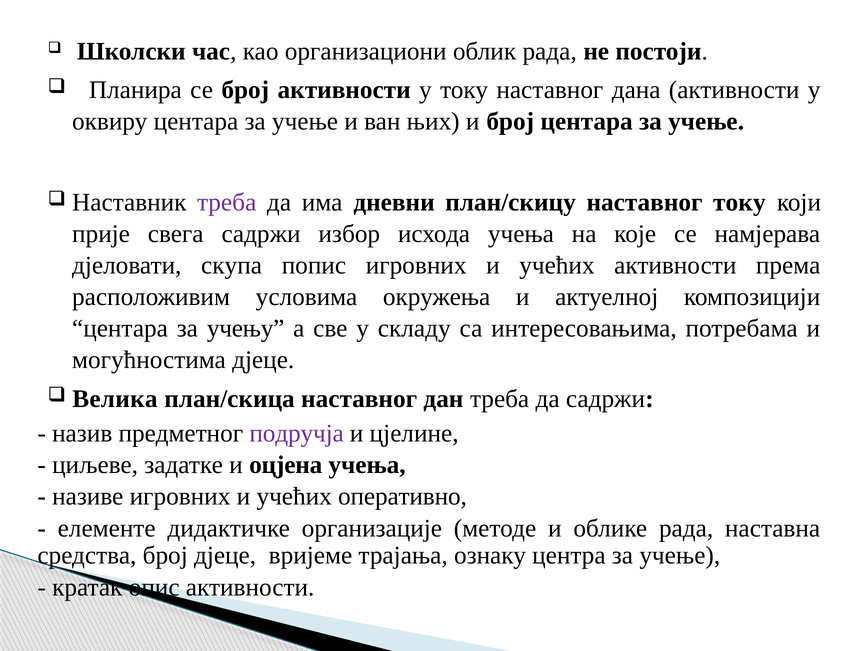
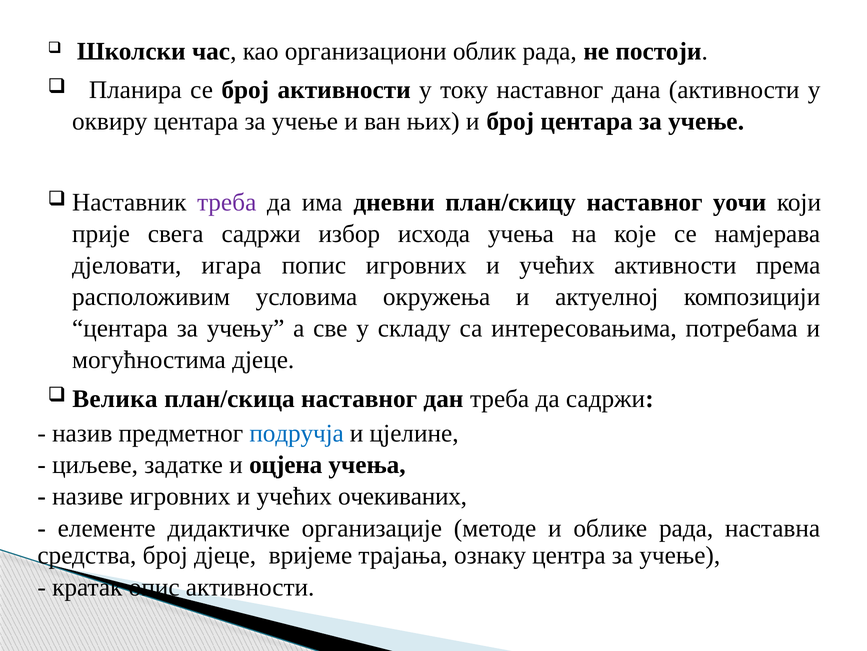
наставног току: току -> уочи
скупа: скупа -> игара
подручја colour: purple -> blue
оперативно: оперативно -> очекиваних
